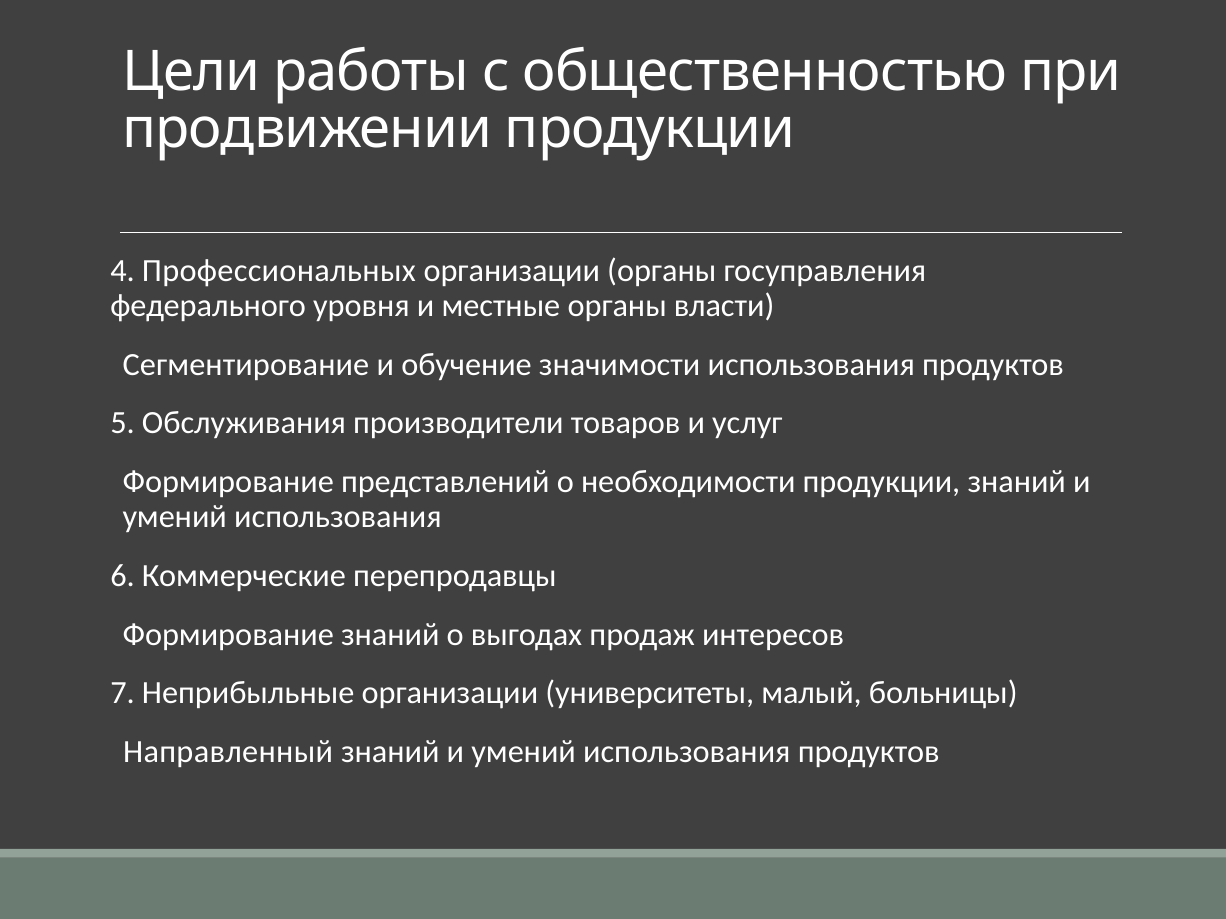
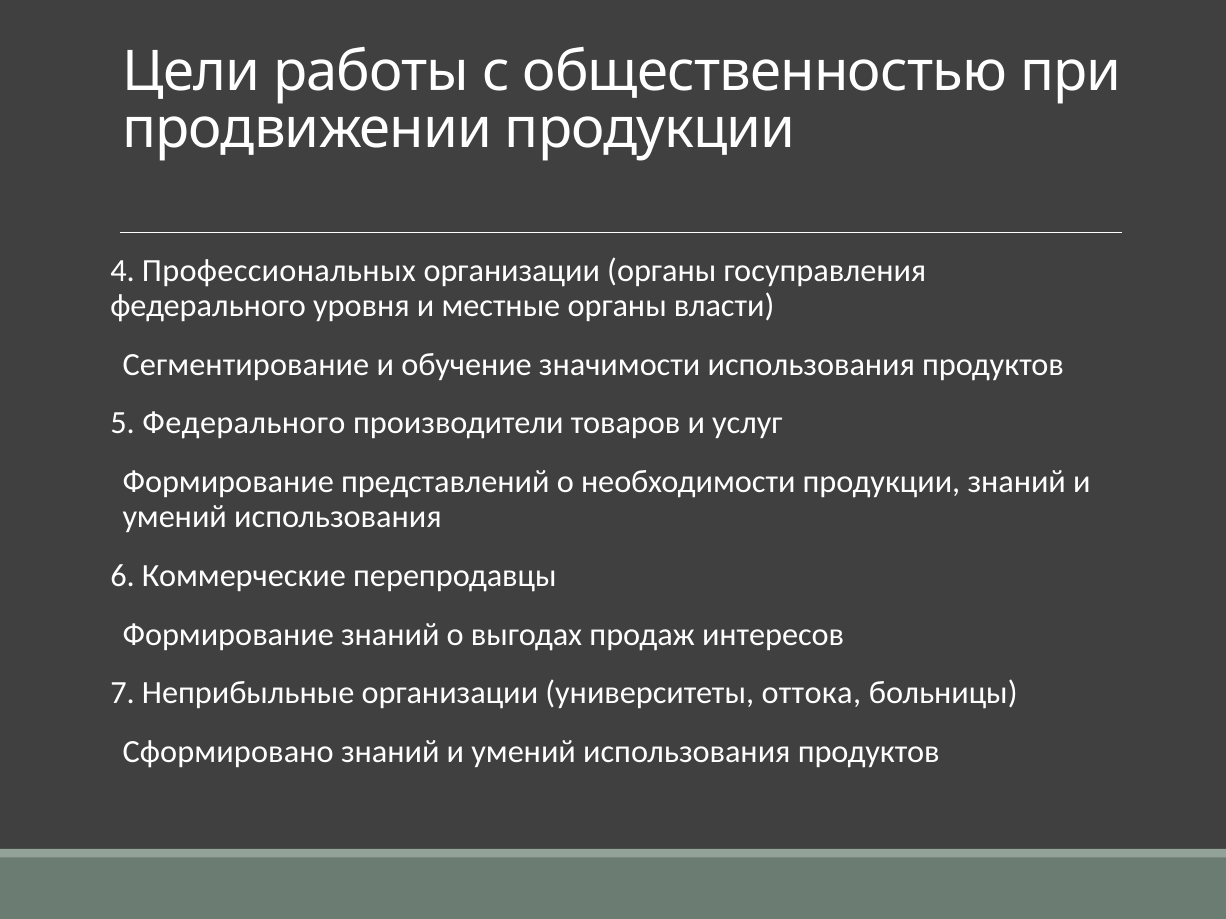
5 Обслуживания: Обслуживания -> Федерального
малый: малый -> оттока
Направленный: Направленный -> Сформировано
